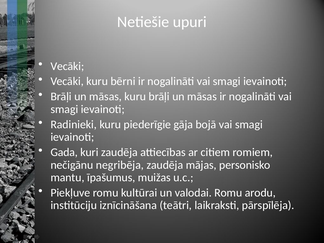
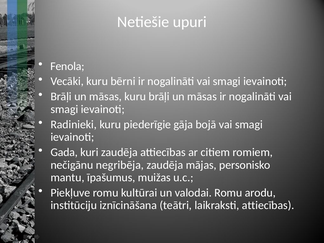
Vecāki at (67, 66): Vecāki -> Fenola
laikraksti pārspīlēja: pārspīlēja -> attiecības
